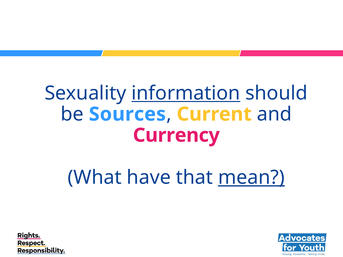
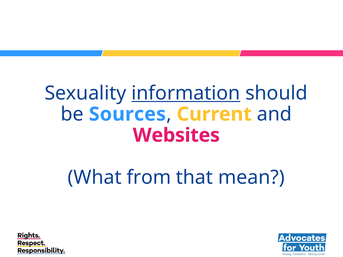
Currency: Currency -> Websites
have: have -> from
mean underline: present -> none
